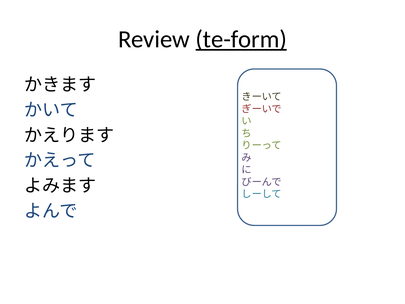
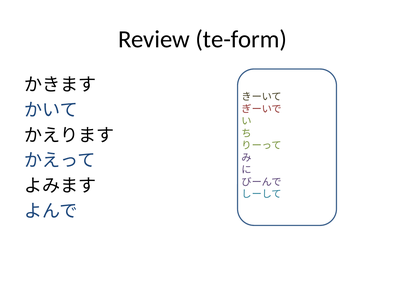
te-form underline: present -> none
